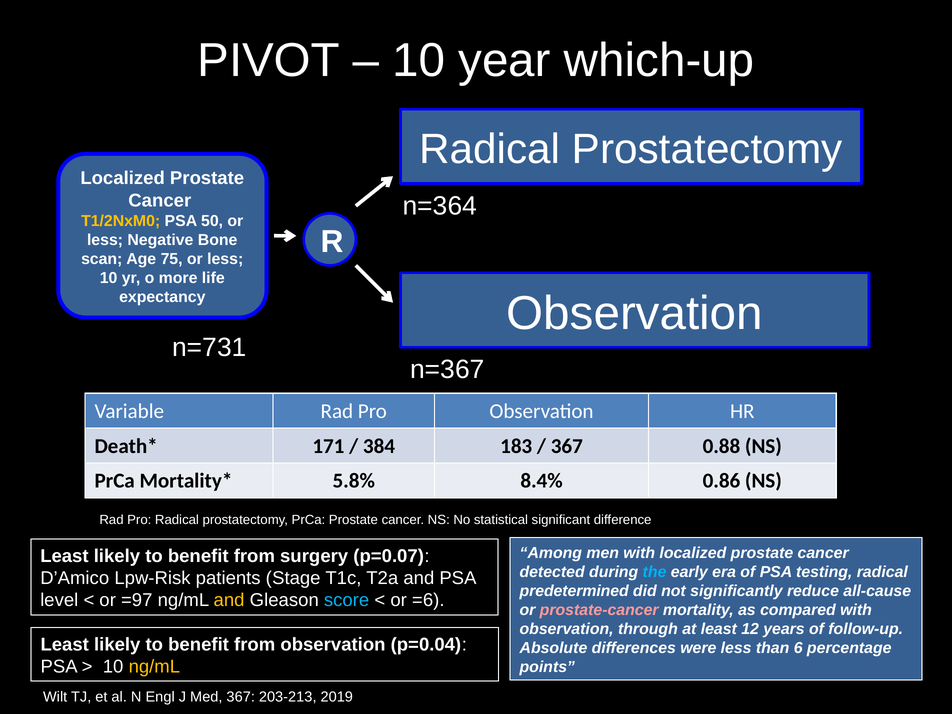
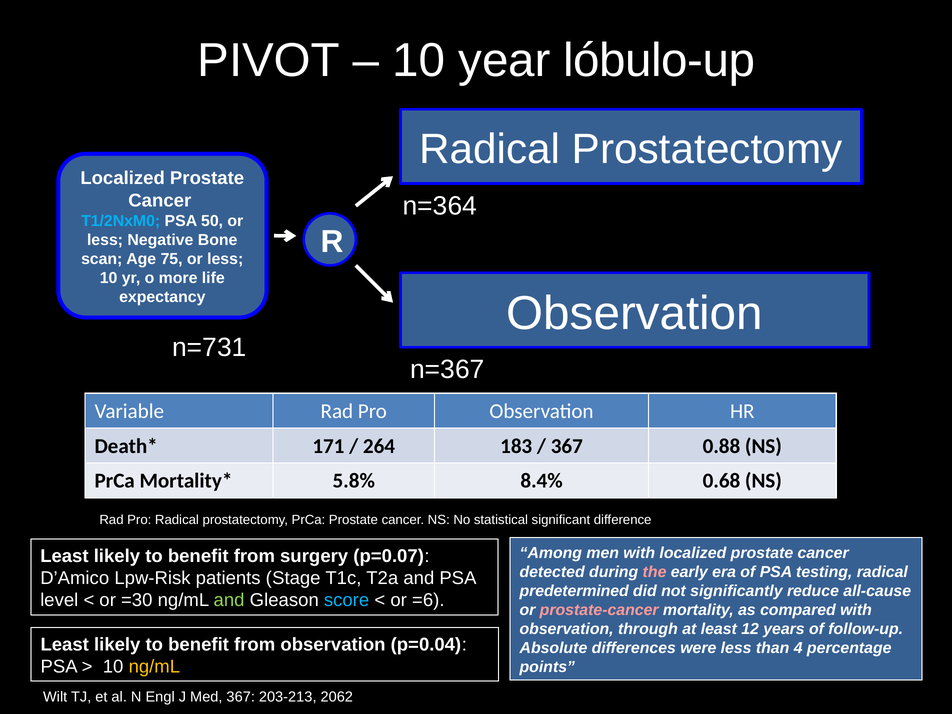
which-up: which-up -> lóbulo-up
T1/2NxM0 colour: yellow -> light blue
384: 384 -> 264
0.86: 0.86 -> 0.68
the colour: light blue -> pink
=97: =97 -> =30
and at (229, 600) colour: yellow -> light green
6: 6 -> 4
2019: 2019 -> 2062
